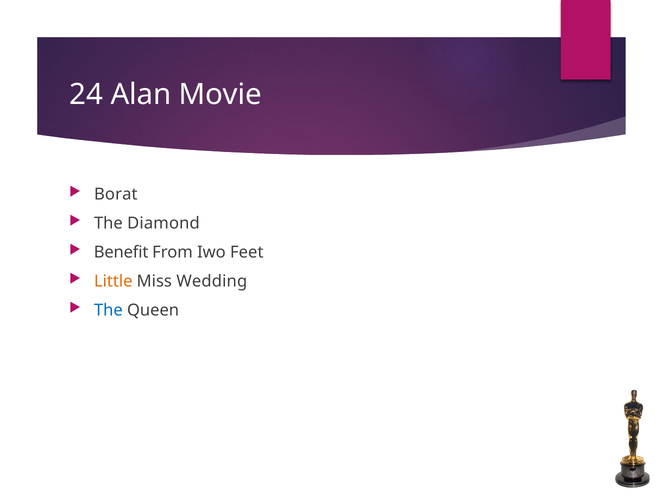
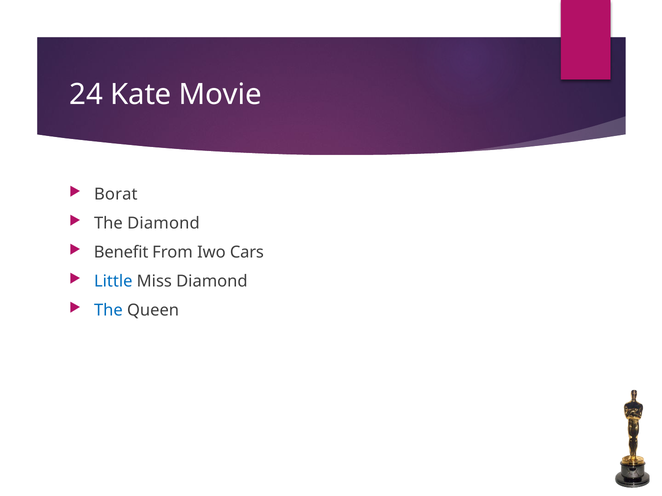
Alan: Alan -> Kate
Feet: Feet -> Cars
Little colour: orange -> blue
Miss Wedding: Wedding -> Diamond
